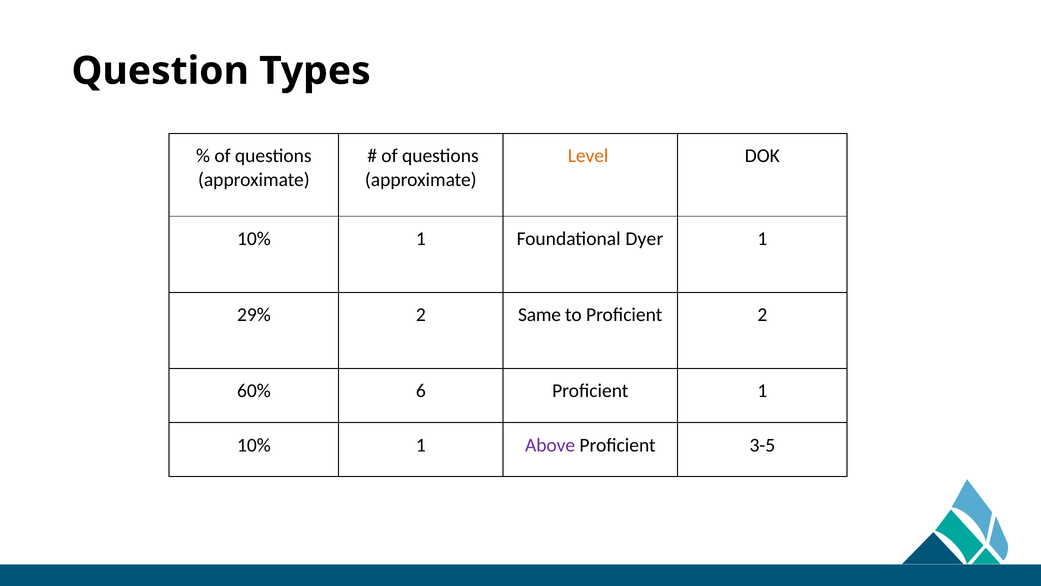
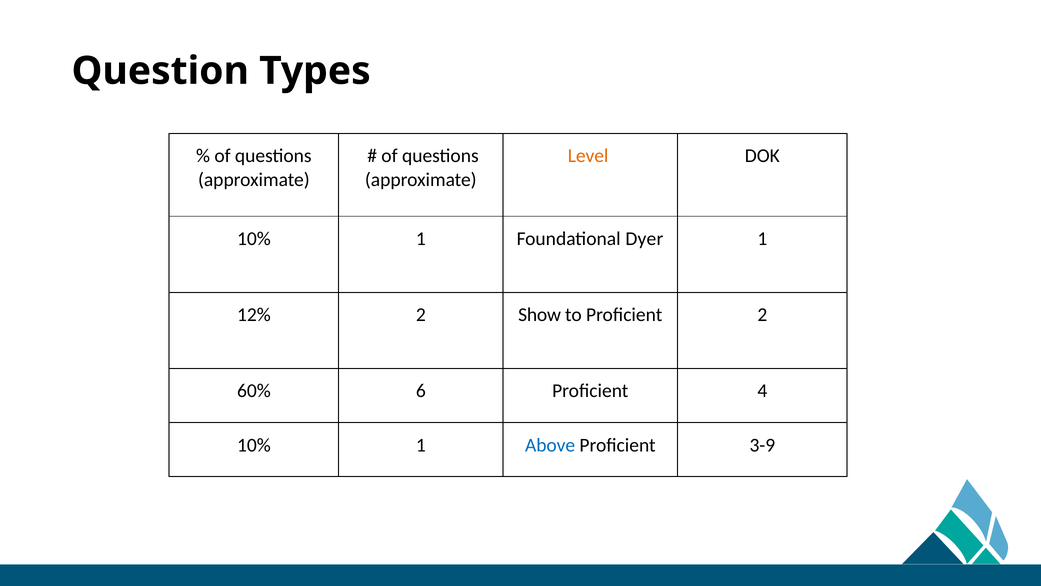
29%: 29% -> 12%
Same: Same -> Show
Proficient 1: 1 -> 4
Above colour: purple -> blue
3-5: 3-5 -> 3-9
